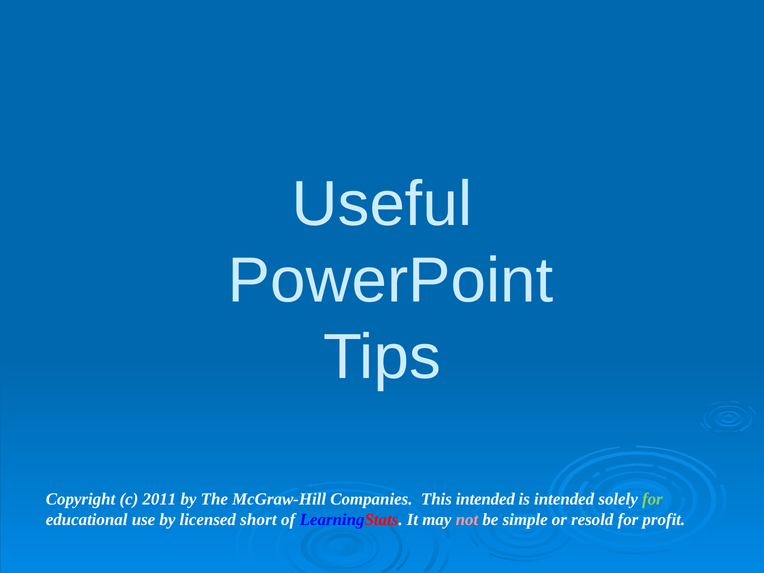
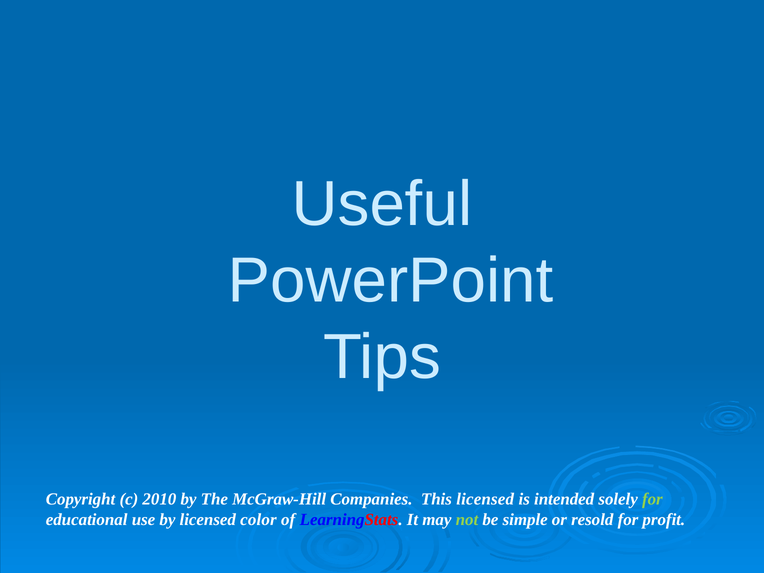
2011: 2011 -> 2010
This intended: intended -> licensed
short: short -> color
not colour: pink -> light green
